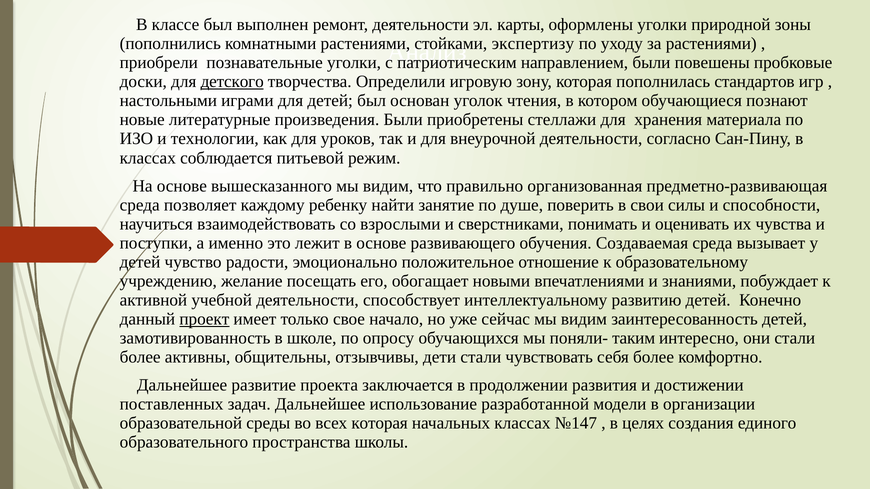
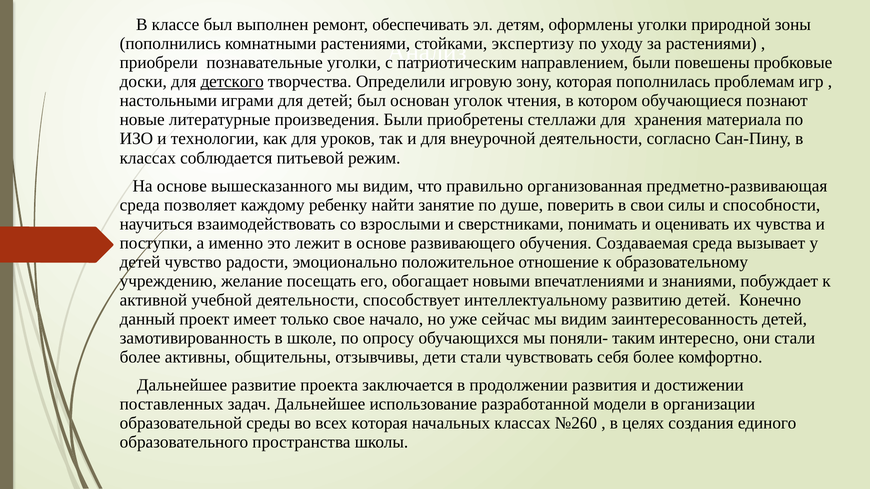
ремонт деятельности: деятельности -> обеспечивать
карты: карты -> детям
стандартов: стандартов -> проблемам
проект underline: present -> none
№147: №147 -> №260
